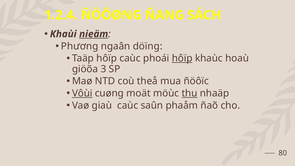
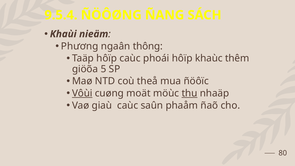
1.2.4: 1.2.4 -> 9.5.4
nieäm underline: present -> none
döïng: döïng -> thông
hôïp at (182, 58) underline: present -> none
hoaù: hoaù -> thêm
3: 3 -> 5
